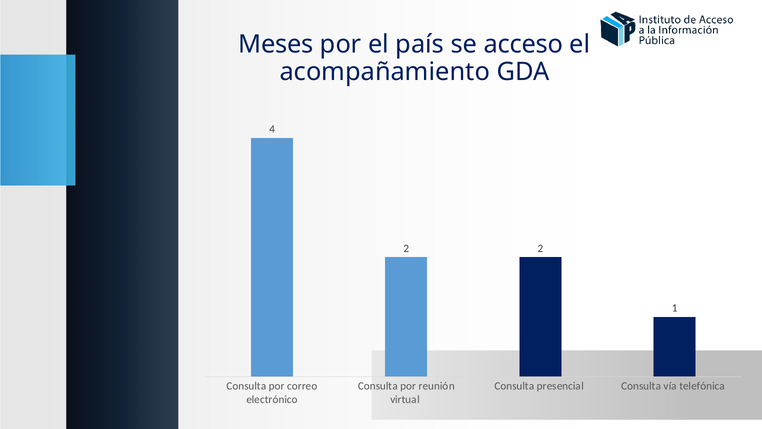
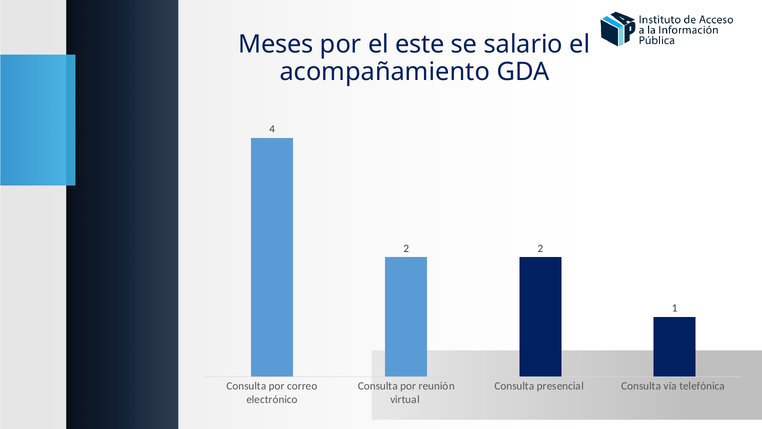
país: país -> este
acceso: acceso -> salario
